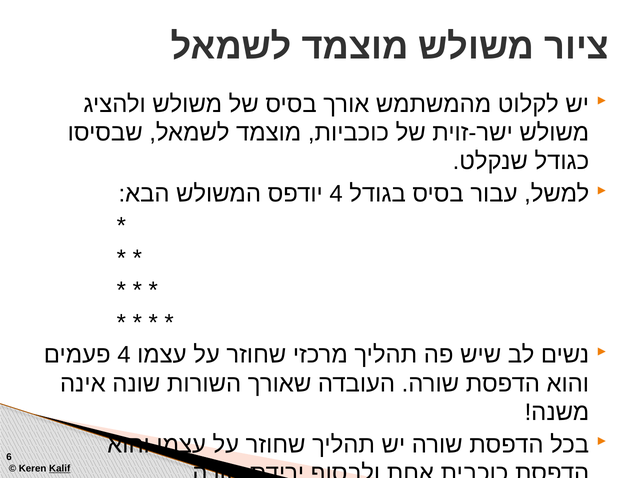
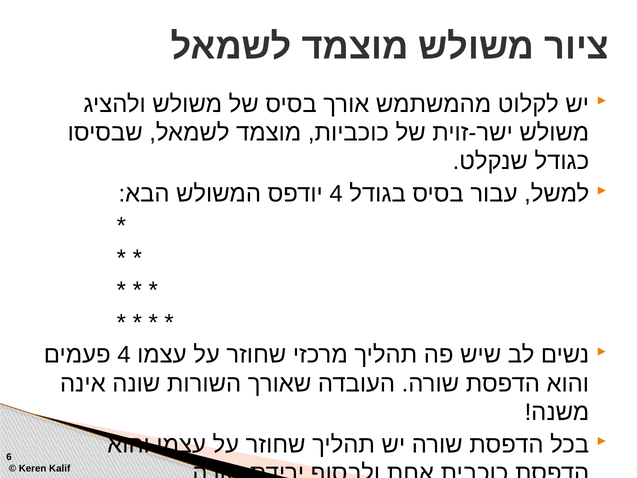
Kalif underline: present -> none
